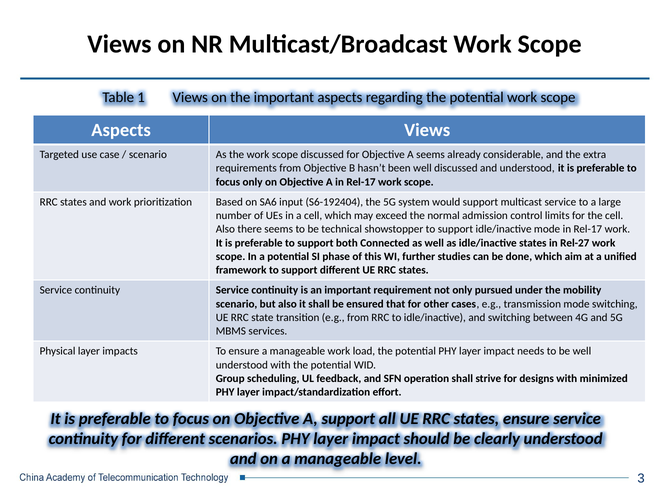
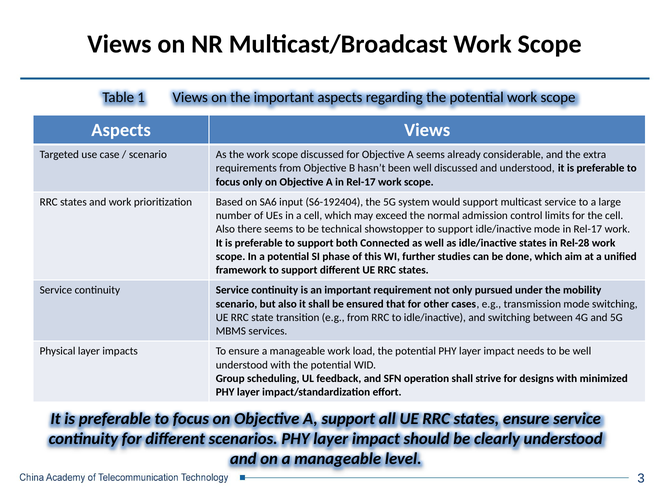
Rel-27: Rel-27 -> Rel-28
